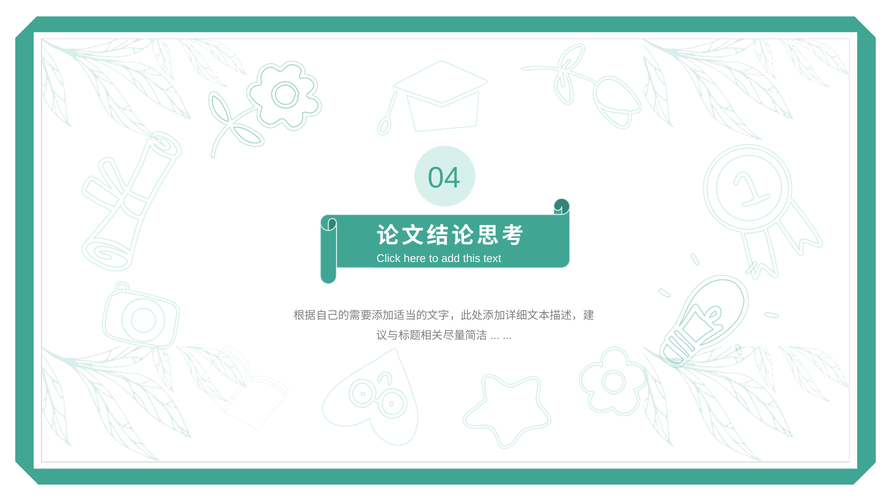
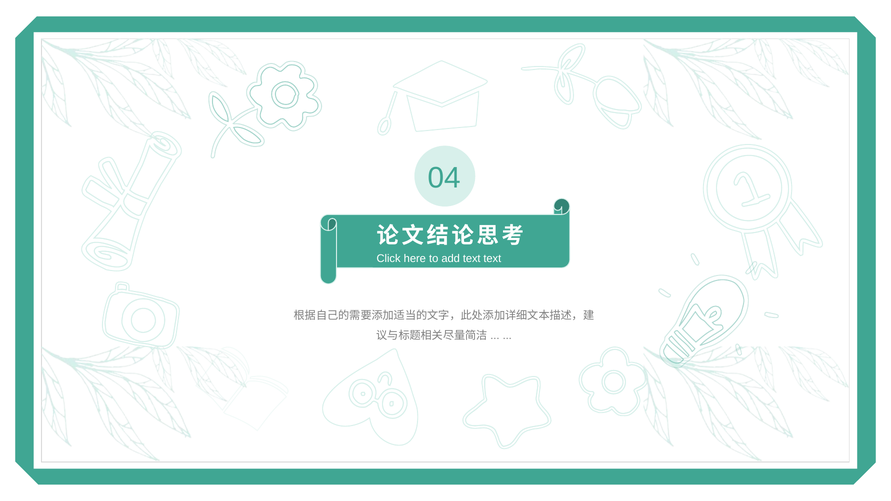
add this: this -> text
